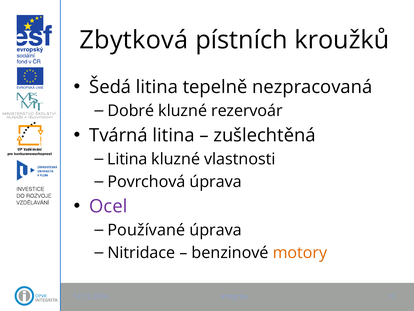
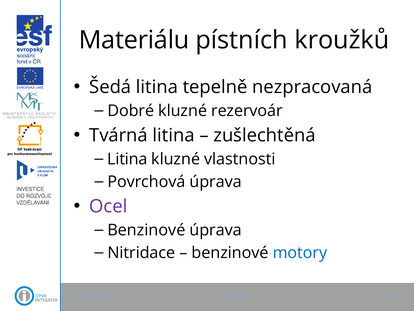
Zbytková: Zbytková -> Materiálu
Používané at (146, 230): Používané -> Benzinové
motory colour: orange -> blue
